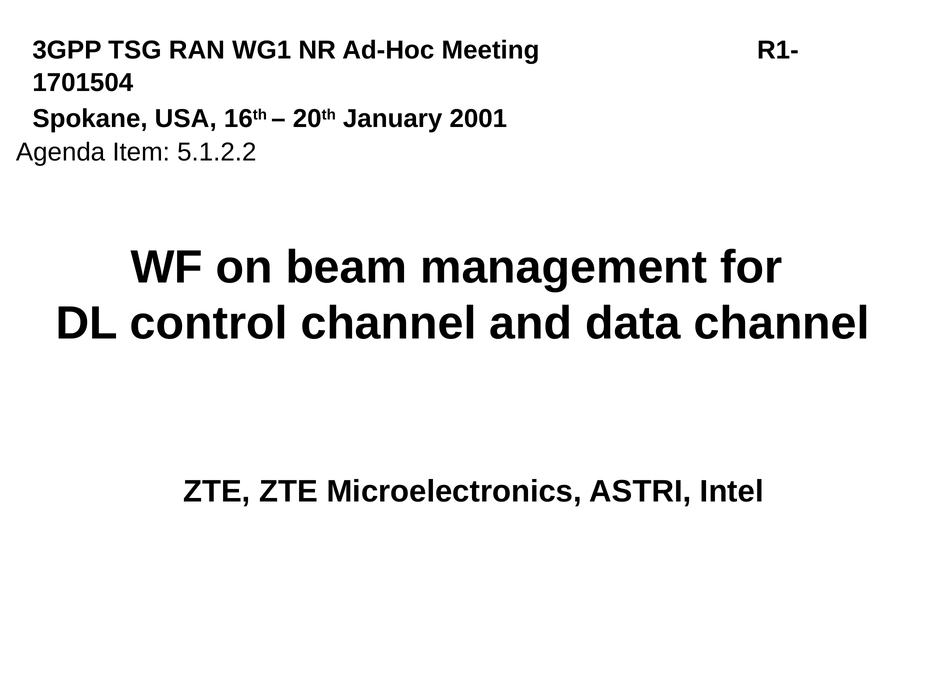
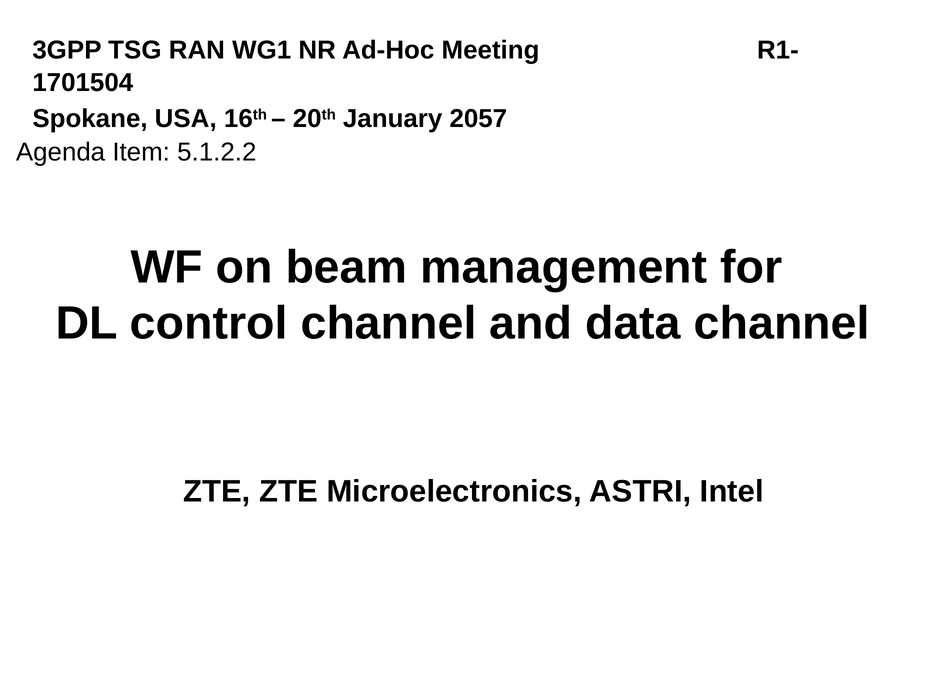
2001: 2001 -> 2057
